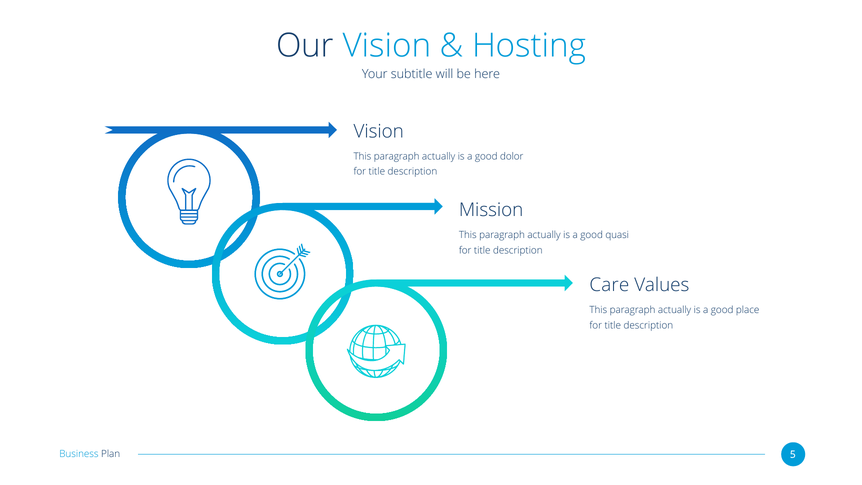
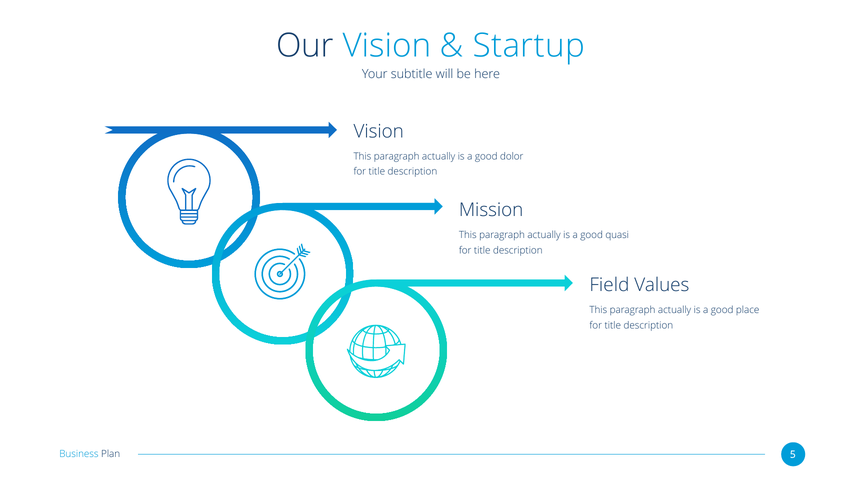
Hosting: Hosting -> Startup
Care: Care -> Field
